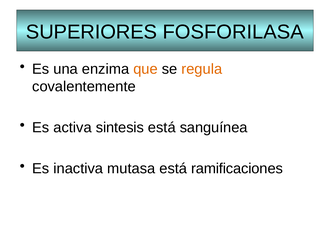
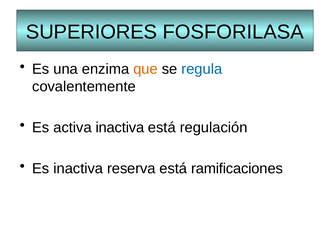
regula colour: orange -> blue
activa sintesis: sintesis -> inactiva
sanguínea: sanguínea -> regulación
mutasa: mutasa -> reserva
